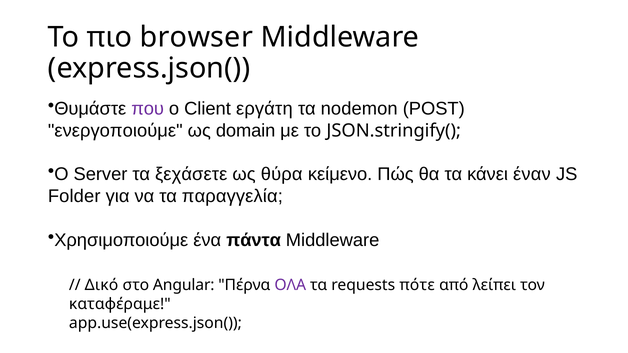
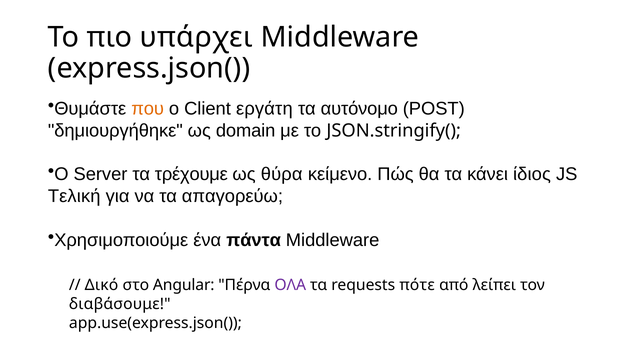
browser: browser -> υπάρχει
που colour: purple -> orange
nodemon: nodemon -> αυτόνομο
ενεργοποιούμε: ενεργοποιούμε -> δημιουργήθηκε
ξεχάσετε: ξεχάσετε -> τρέχουμε
έναν: έναν -> ίδιος
Folder: Folder -> Τελική
παραγγελία: παραγγελία -> απαγορεύω
καταφέραμε: καταφέραμε -> διαβάσουμε
